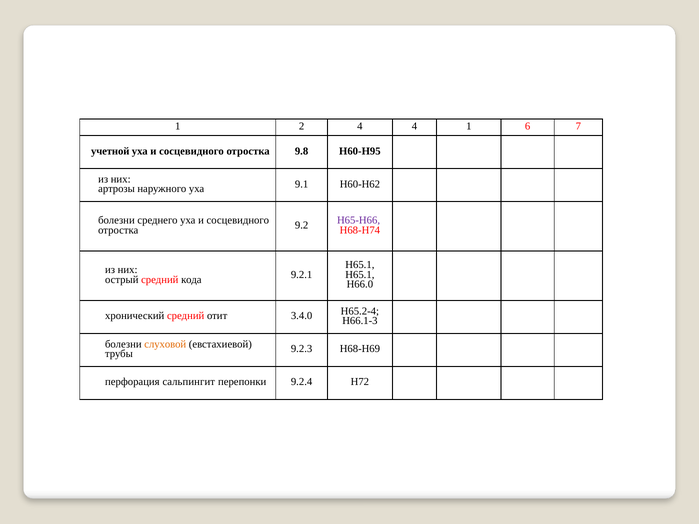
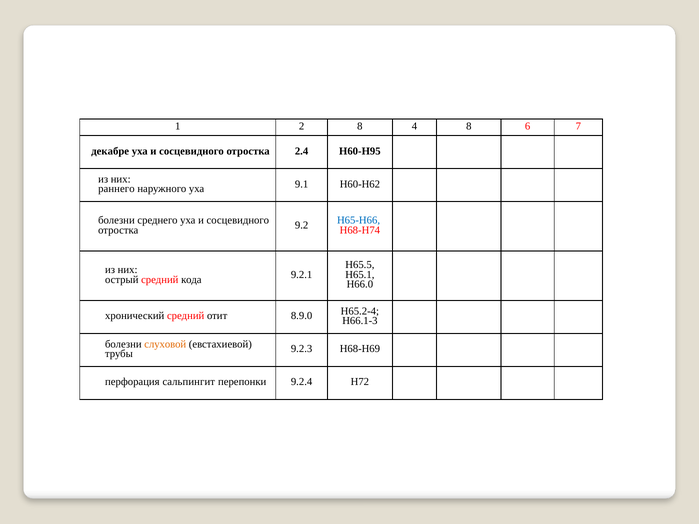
2 4: 4 -> 8
4 1: 1 -> 8
учетной: учетной -> декабре
9.8: 9.8 -> 2.4
артрозы: артрозы -> раннего
Н65-Н66 colour: purple -> blue
H65.1 at (360, 265): H65.1 -> H65.5
3.4.0: 3.4.0 -> 8.9.0
